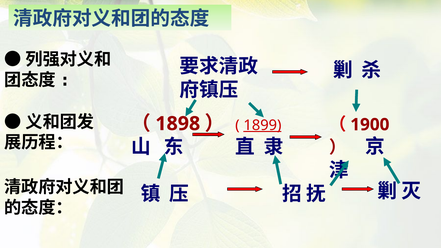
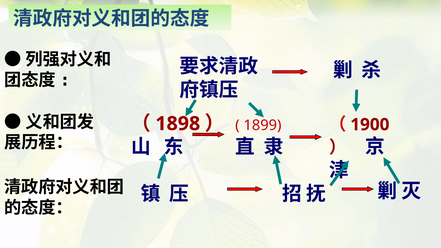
1899 underline: present -> none
